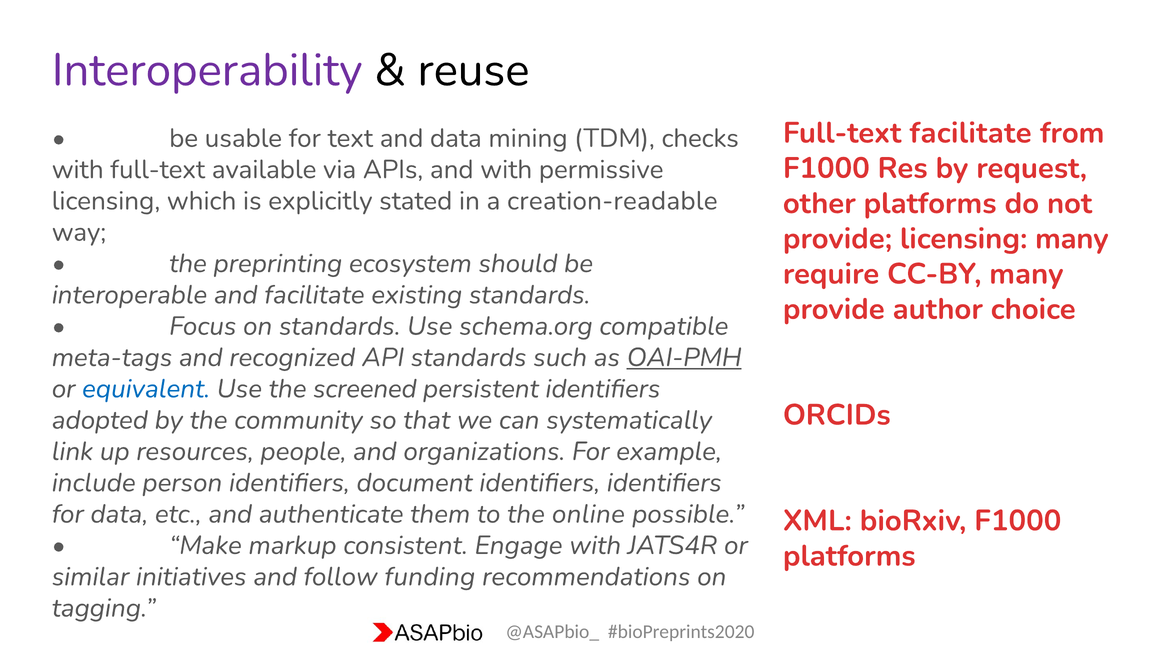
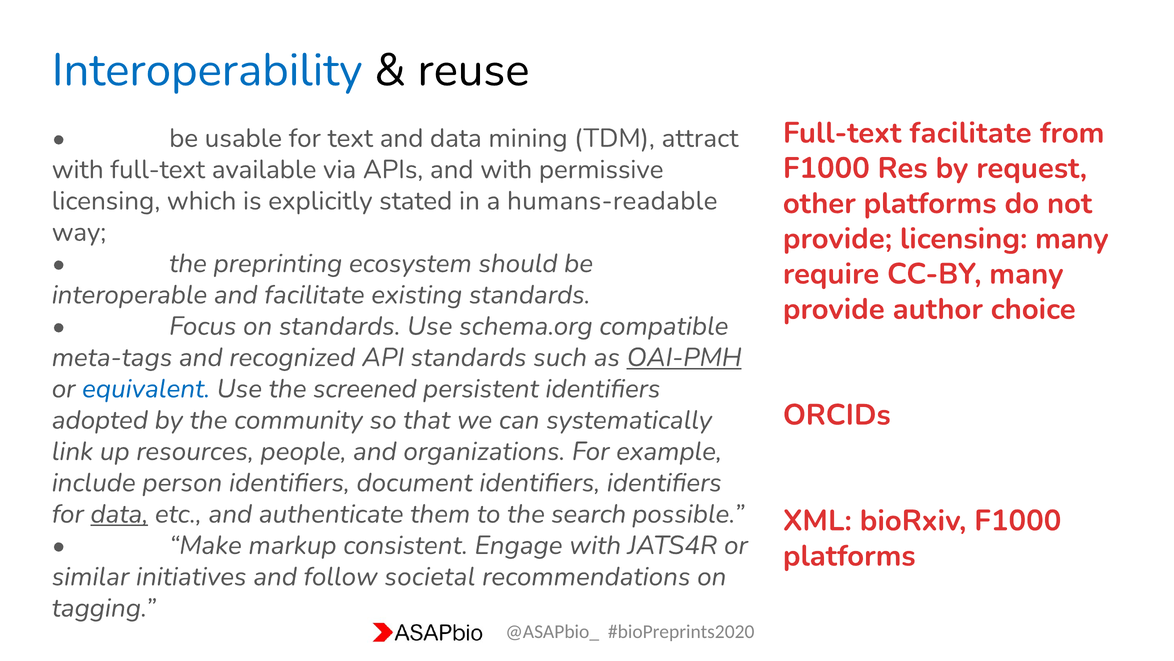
Interoperability colour: purple -> blue
checks: checks -> attract
creation-readable: creation-readable -> humans-readable
data at (119, 514) underline: none -> present
online: online -> search
funding: funding -> societal
